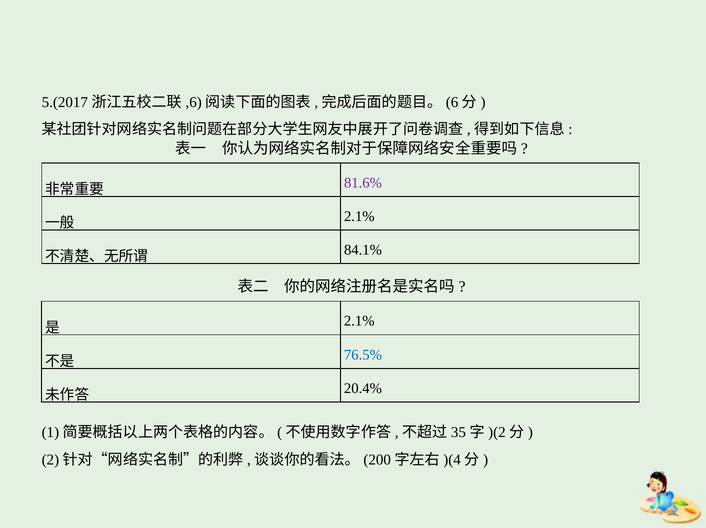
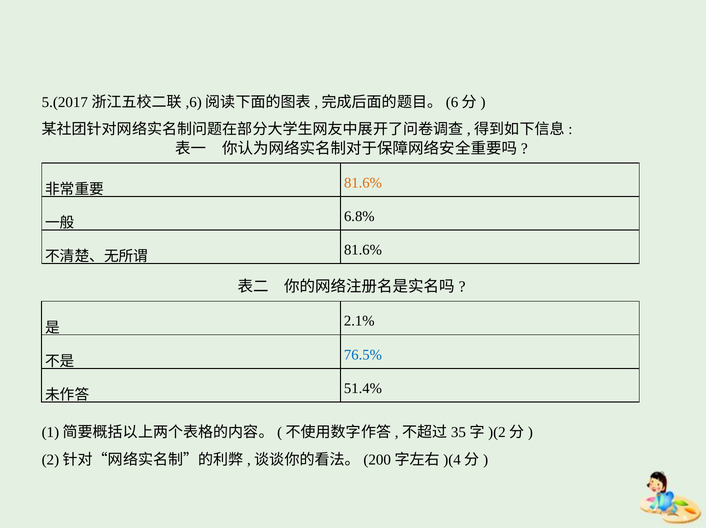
81.6% at (363, 183) colour: purple -> orange
2.1% at (359, 216): 2.1% -> 6.8%
84.1% at (363, 250): 84.1% -> 81.6%
20.4%: 20.4% -> 51.4%
